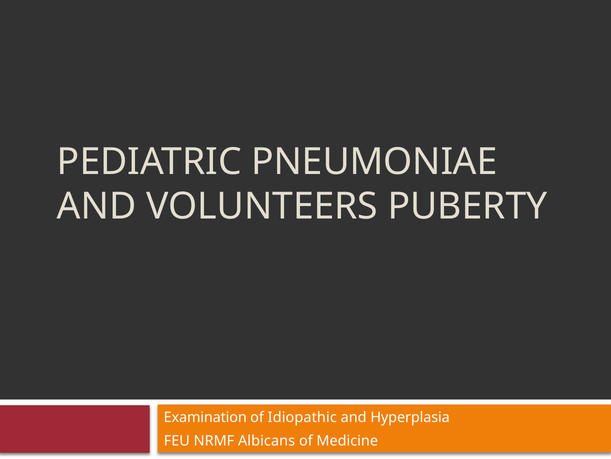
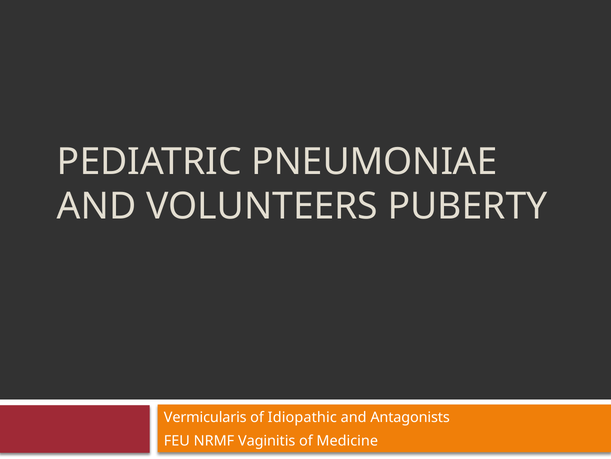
Examination: Examination -> Vermicularis
Hyperplasia: Hyperplasia -> Antagonists
Albicans: Albicans -> Vaginitis
